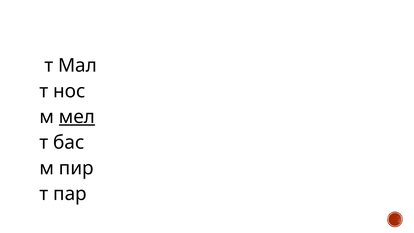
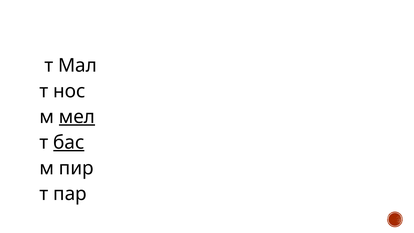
бас underline: none -> present
